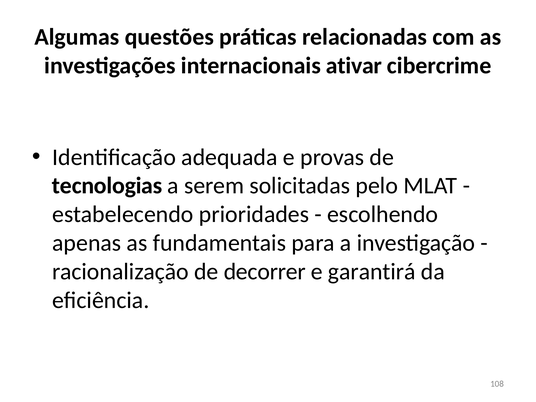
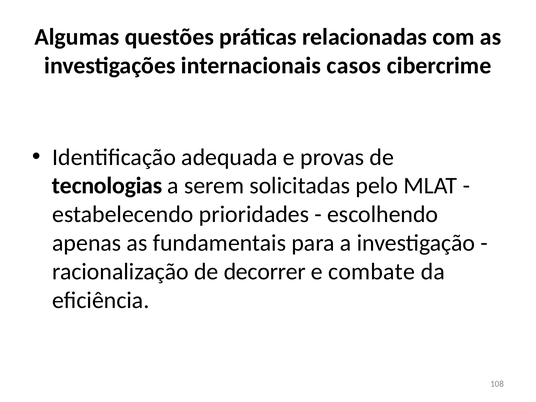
ativar: ativar -> casos
garantirá: garantirá -> combate
